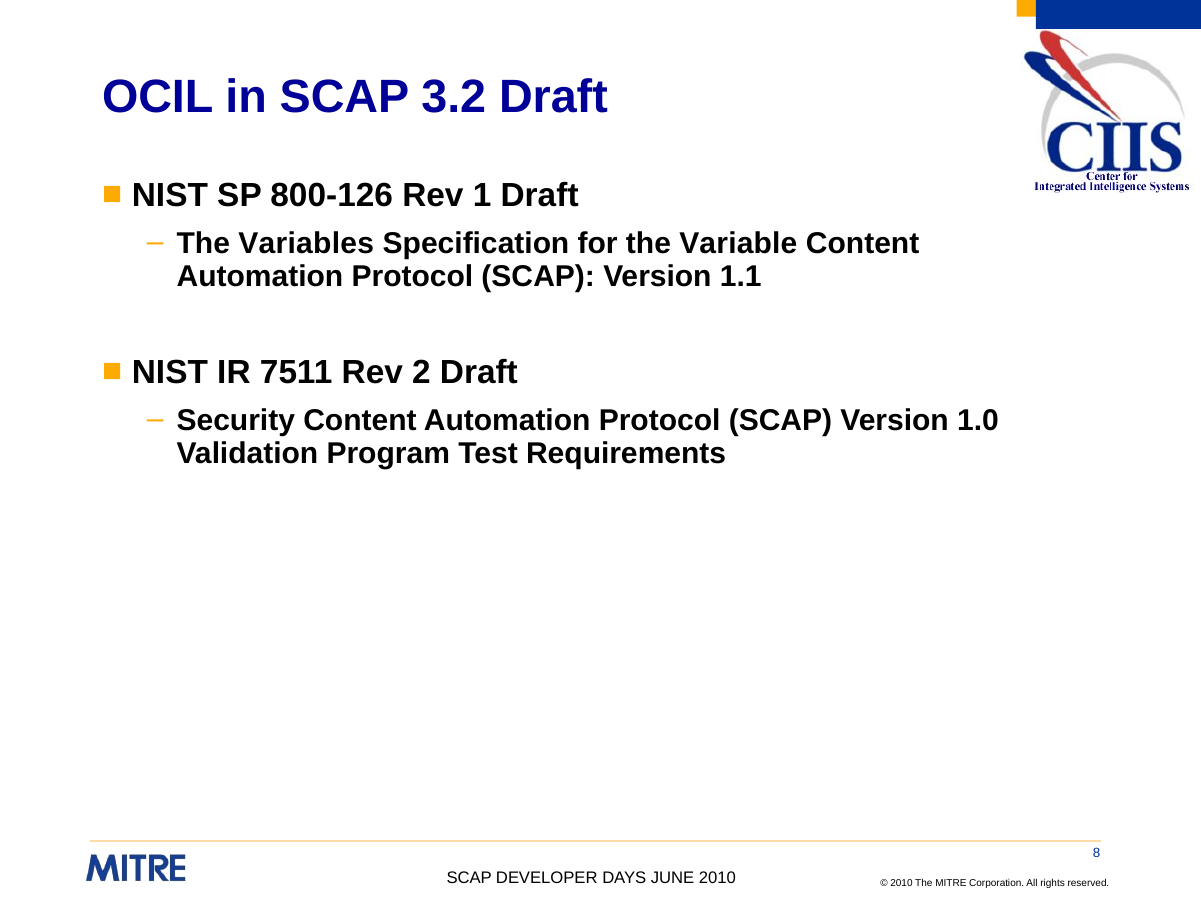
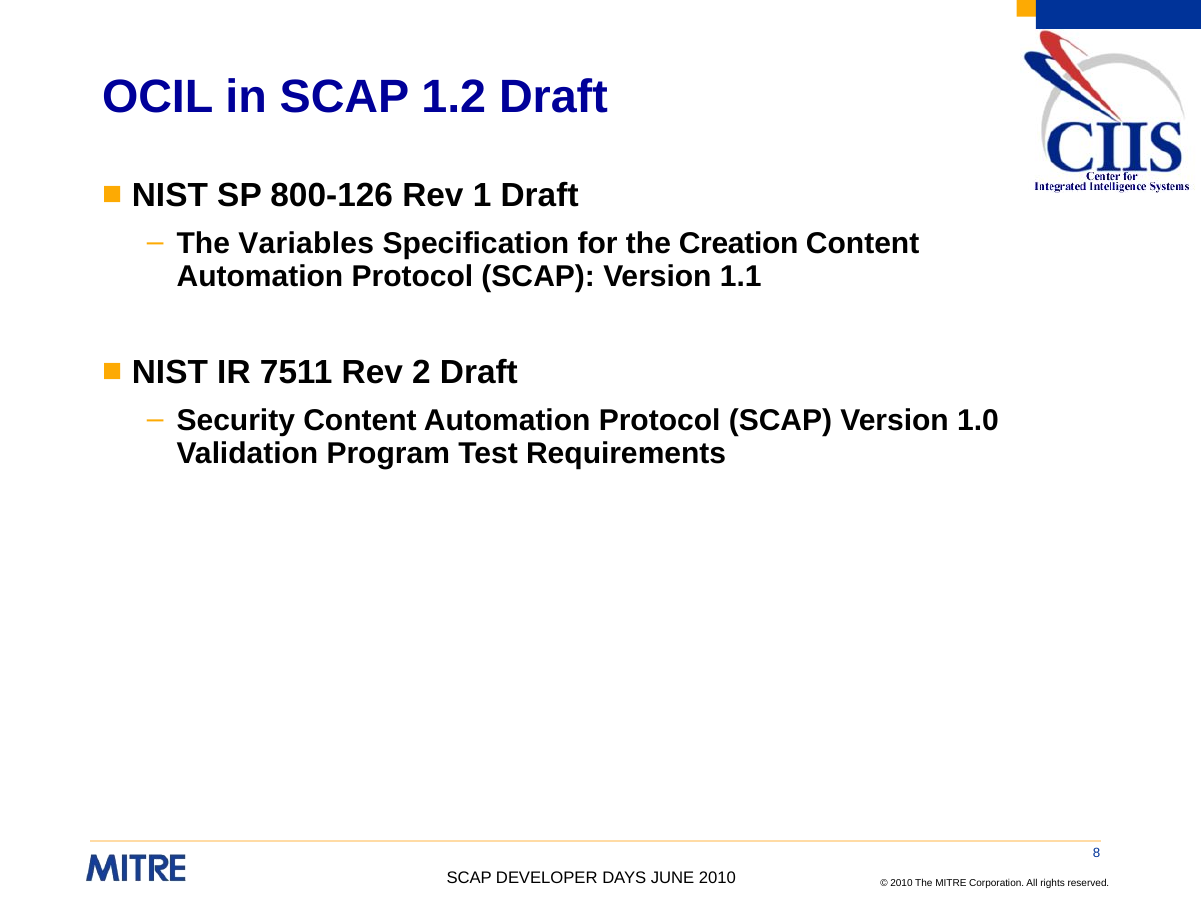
3.2: 3.2 -> 1.2
Variable: Variable -> Creation
